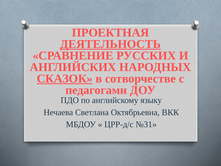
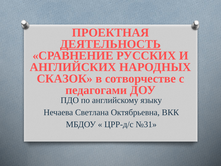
СКАЗОК underline: present -> none
